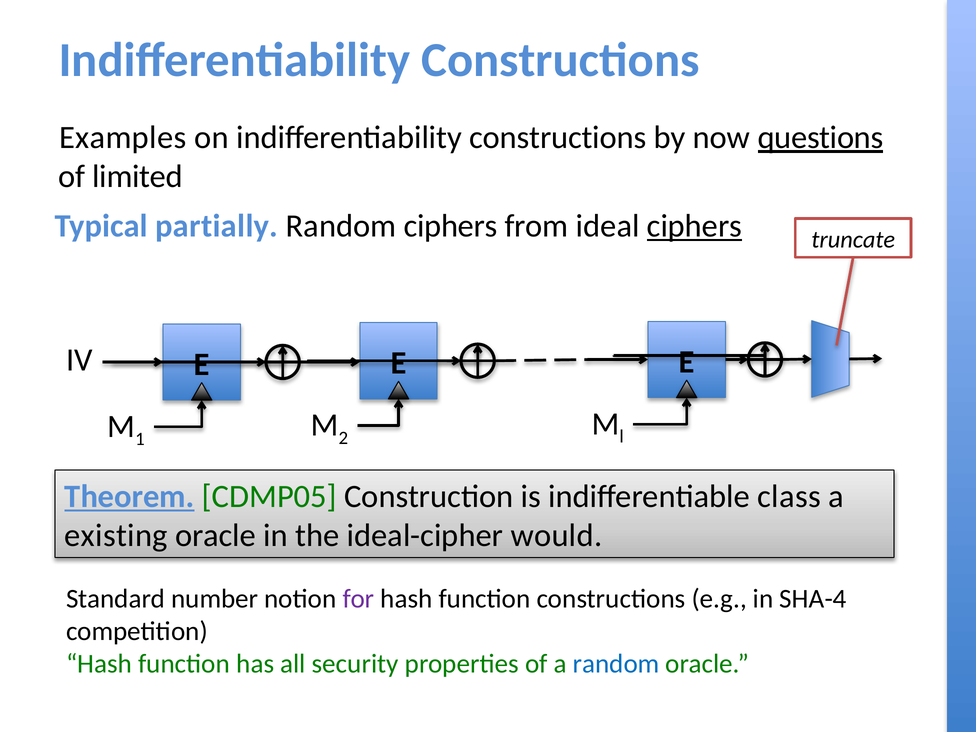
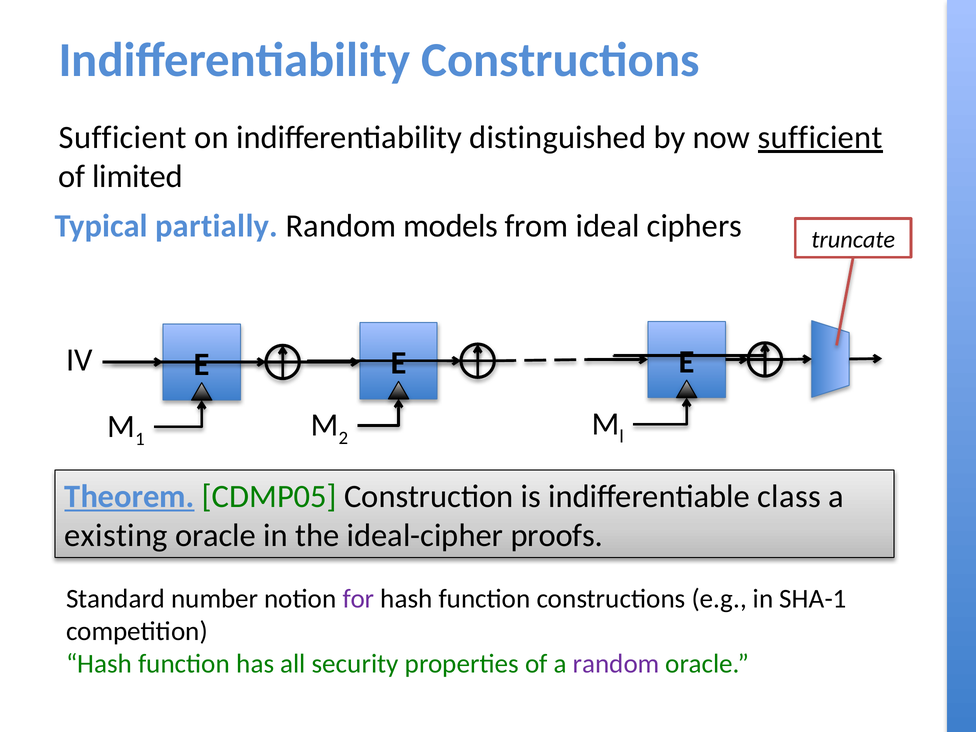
Examples at (123, 137): Examples -> Sufficient
on indifferentiability constructions: constructions -> distinguished
now questions: questions -> sufficient
Random ciphers: ciphers -> models
ciphers at (694, 226) underline: present -> none
would: would -> proofs
SHA-4: SHA-4 -> SHA-1
random at (616, 664) colour: blue -> purple
